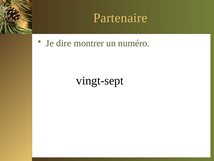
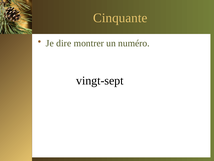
Partenaire: Partenaire -> Cinquante
